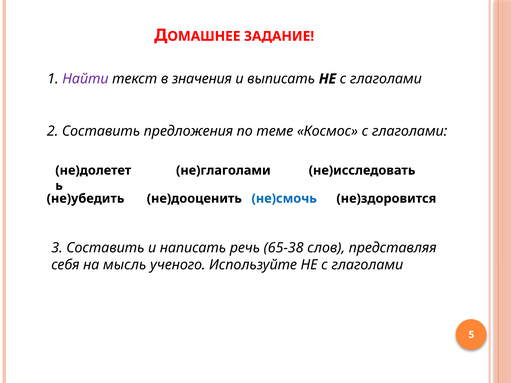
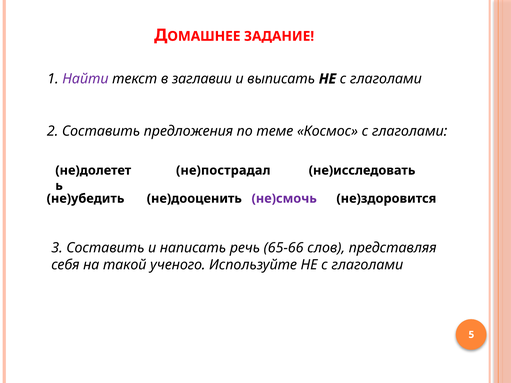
значения: значения -> заглавии
не)глаголами: не)глаголами -> не)пострадал
не)смочь colour: blue -> purple
65-38: 65-38 -> 65-66
мысль: мысль -> такой
